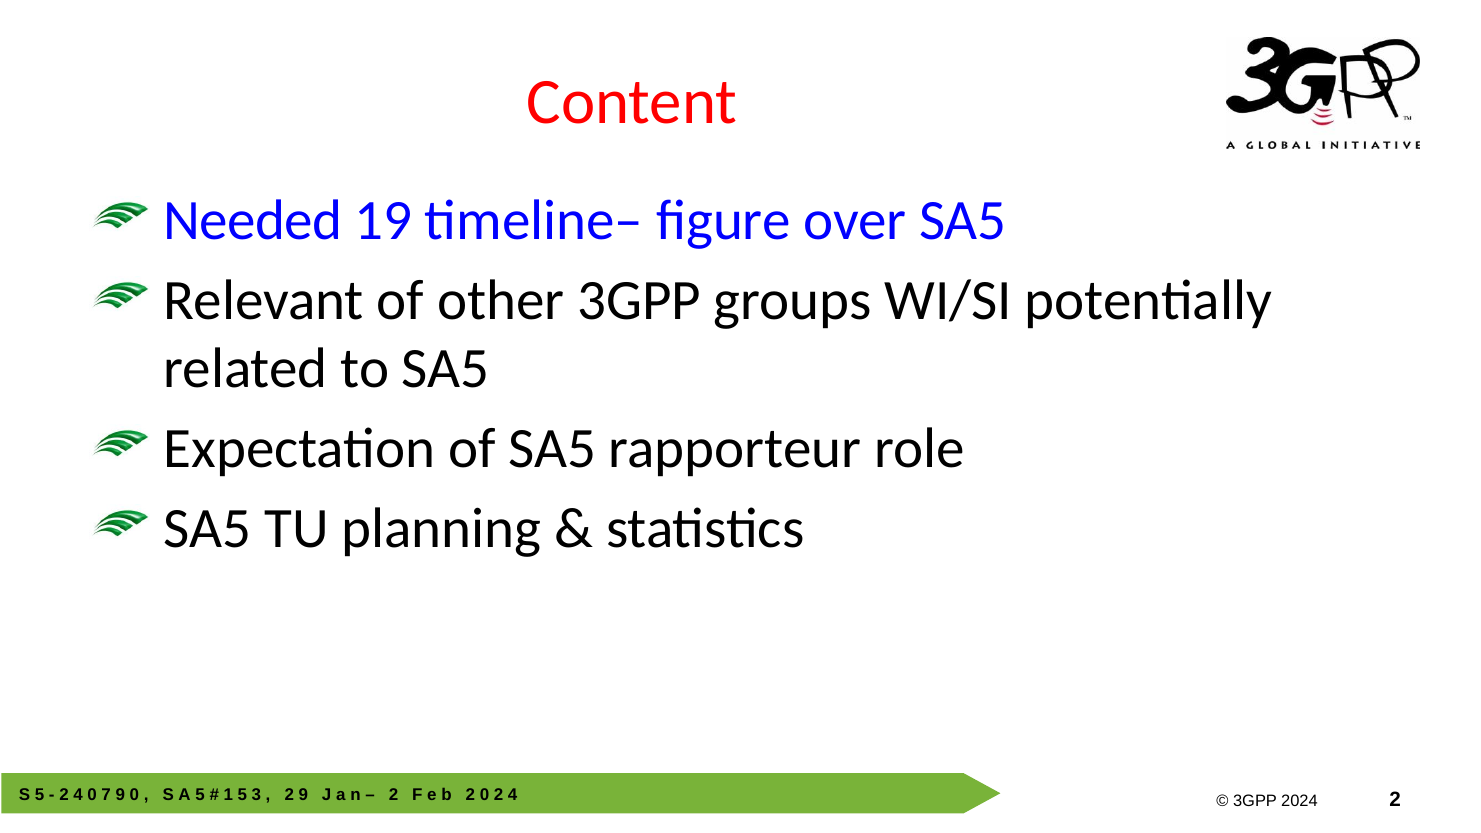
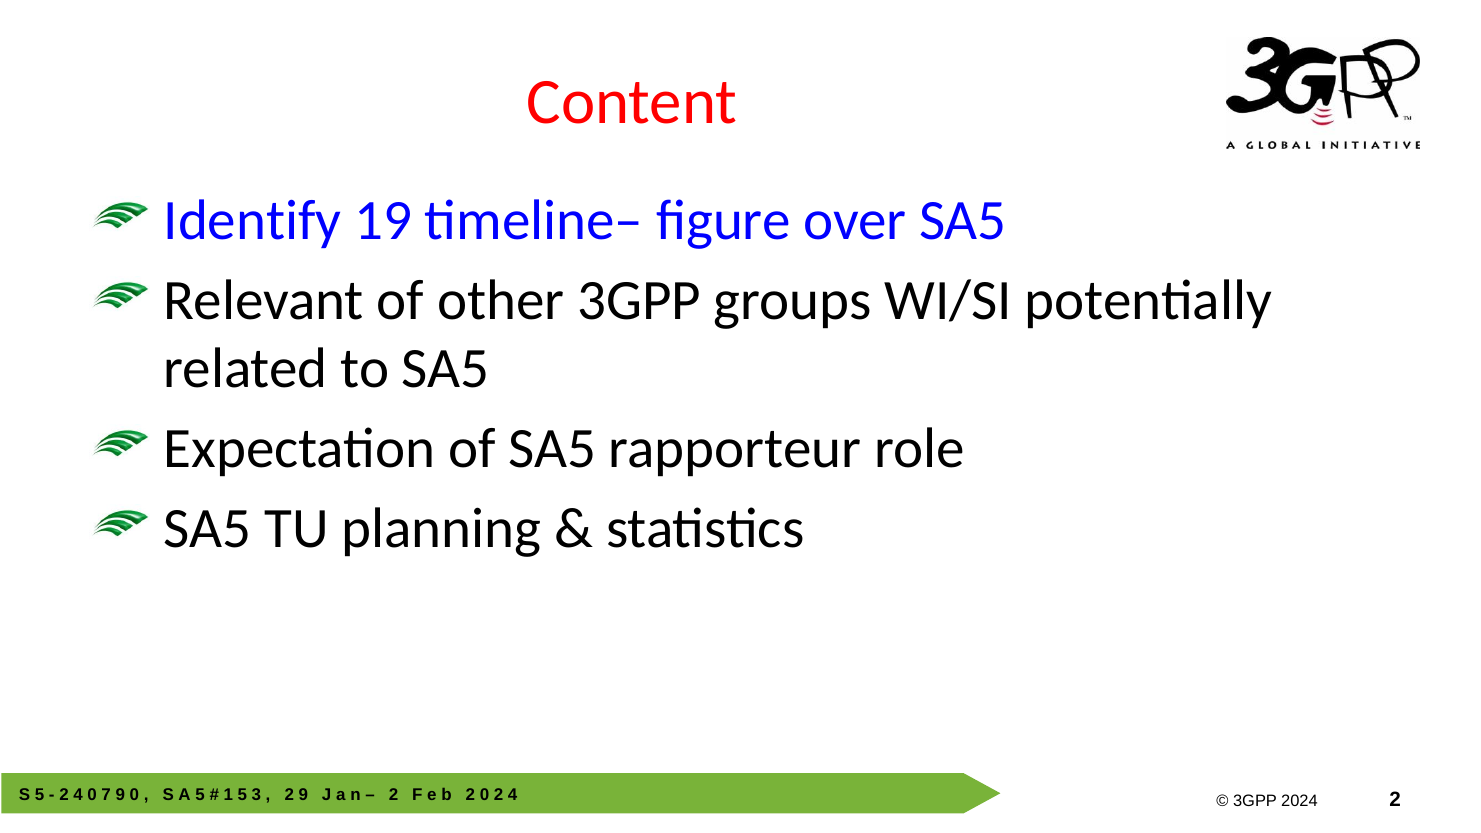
Needed: Needed -> Identify
